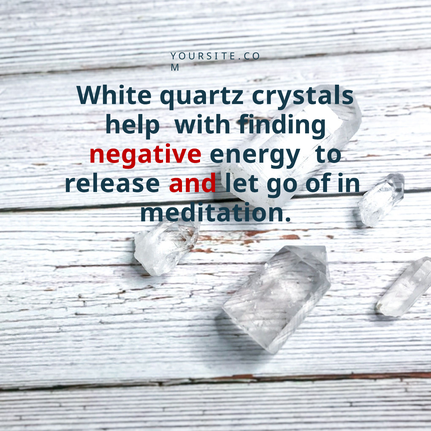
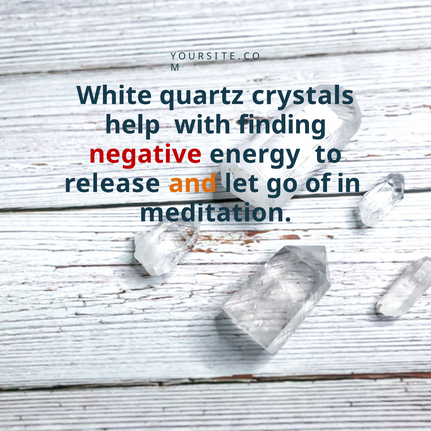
and colour: red -> orange
